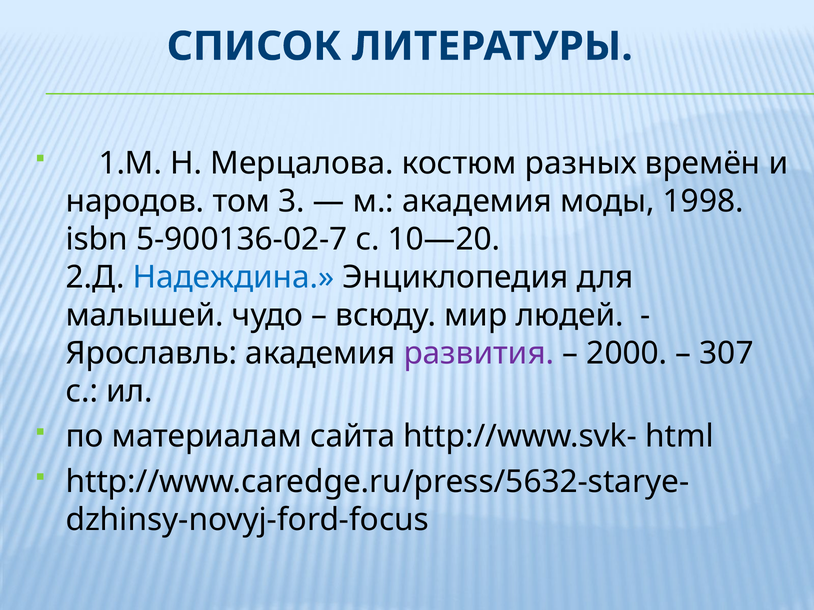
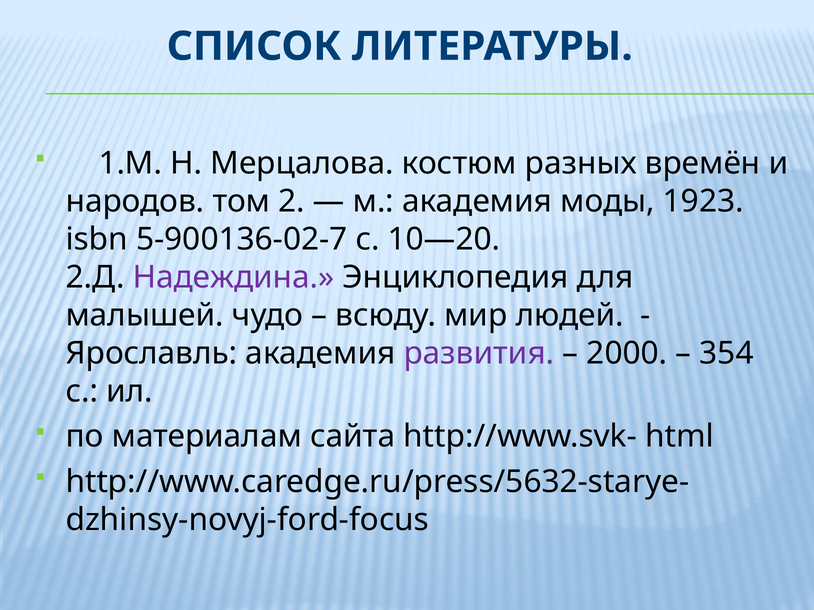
3: 3 -> 2
1998: 1998 -> 1923
Надеждина colour: blue -> purple
307: 307 -> 354
